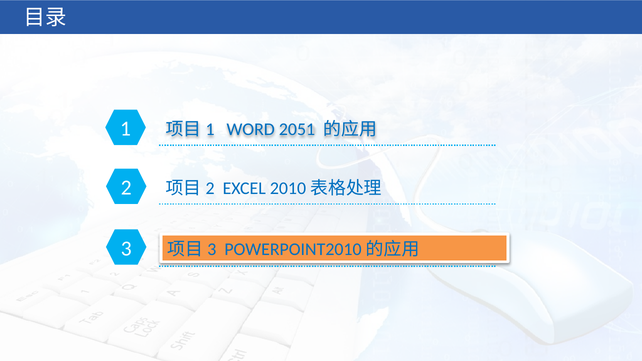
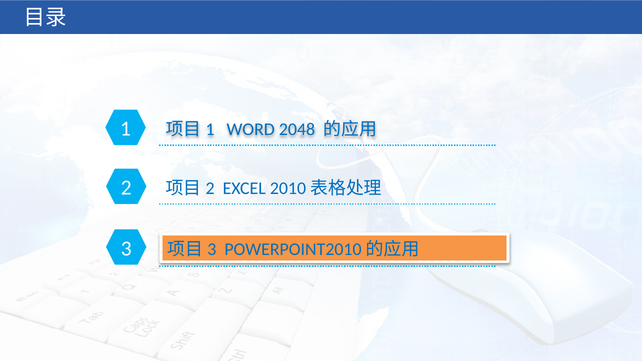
2051: 2051 -> 2048
